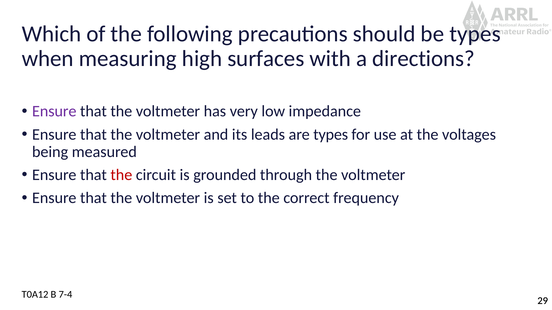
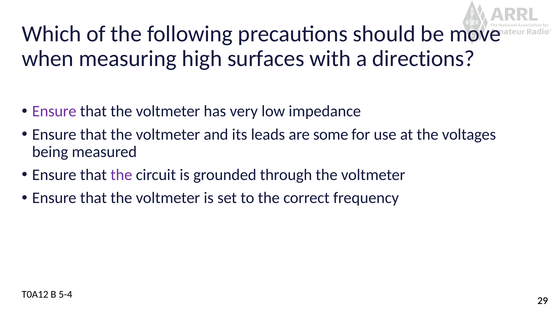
be types: types -> move
are types: types -> some
the at (121, 175) colour: red -> purple
7-4: 7-4 -> 5-4
